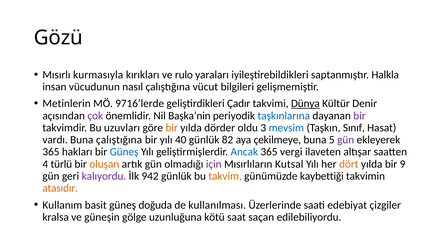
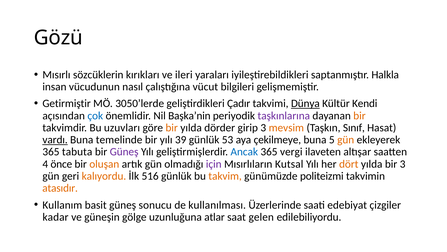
kurmasıyla: kurmasıyla -> sözcüklerin
rulo: rulo -> ileri
Metinlerin: Metinlerin -> Getirmiştir
9716’lerde: 9716’lerde -> 3050’lerde
Denir: Denir -> Kendi
çok colour: purple -> blue
taşkınlarına colour: blue -> purple
bir at (359, 115) colour: purple -> orange
oldu: oldu -> girip
mevsim colour: blue -> orange
vardı underline: none -> present
Buna çalıştığına: çalıştığına -> temelinde
40: 40 -> 39
82: 82 -> 53
gün at (346, 140) colour: purple -> orange
hakları: hakları -> tabuta
Güneş at (124, 152) colour: blue -> purple
türlü: türlü -> önce
bir 9: 9 -> 3
kalıyordu colour: purple -> orange
942: 942 -> 516
kaybettiği: kaybettiği -> politeizmi
doğuda: doğuda -> sonucu
kralsa: kralsa -> kadar
kötü: kötü -> atlar
saçan: saçan -> gelen
